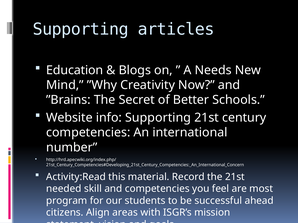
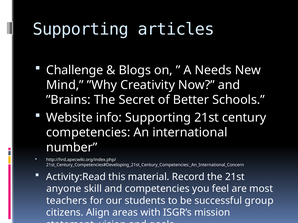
Education: Education -> Challenge
needed: needed -> anyone
program: program -> teachers
ahead: ahead -> group
